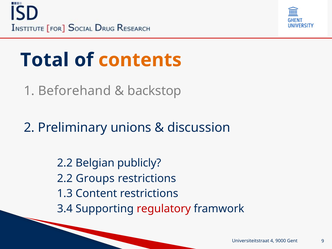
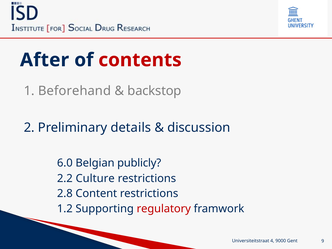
Total: Total -> After
contents colour: orange -> red
unions: unions -> details
2.2 at (65, 163): 2.2 -> 6.0
Groups: Groups -> Culture
1.3: 1.3 -> 2.8
3.4: 3.4 -> 1.2
